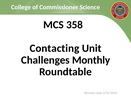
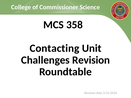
Challenges Monthly: Monthly -> Revision
